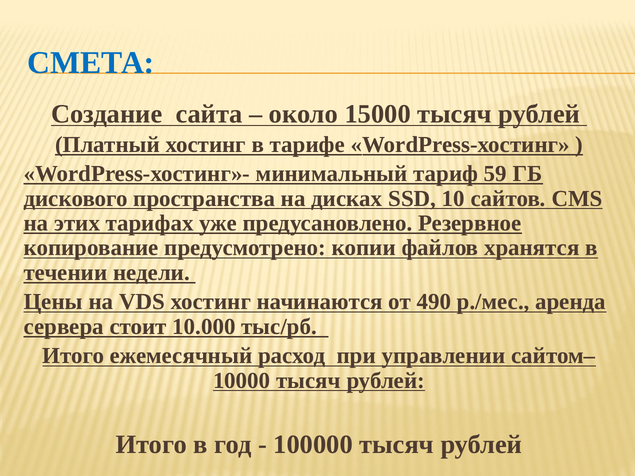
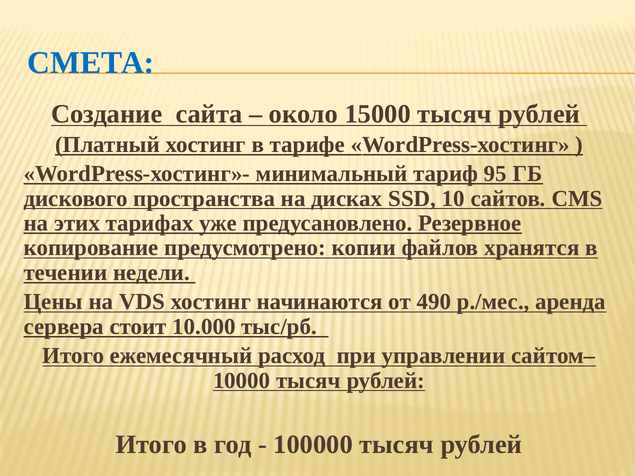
59: 59 -> 95
